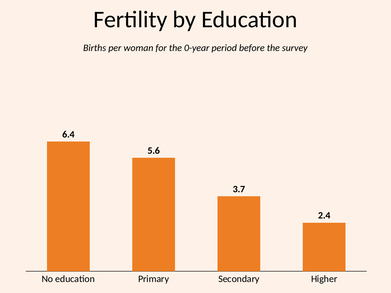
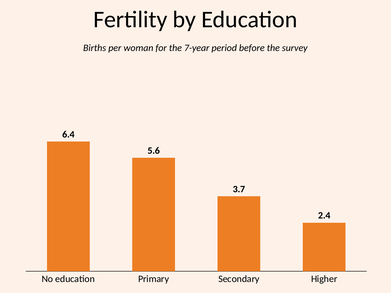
0-year: 0-year -> 7-year
